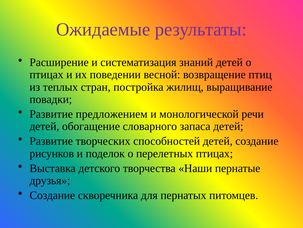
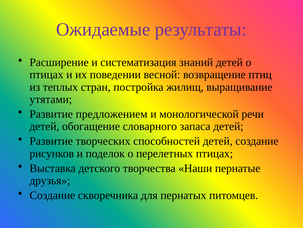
повадки: повадки -> утятами
